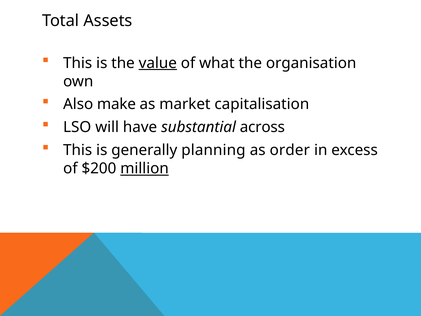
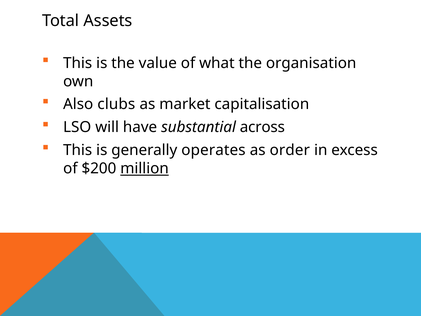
value underline: present -> none
make: make -> clubs
planning: planning -> operates
